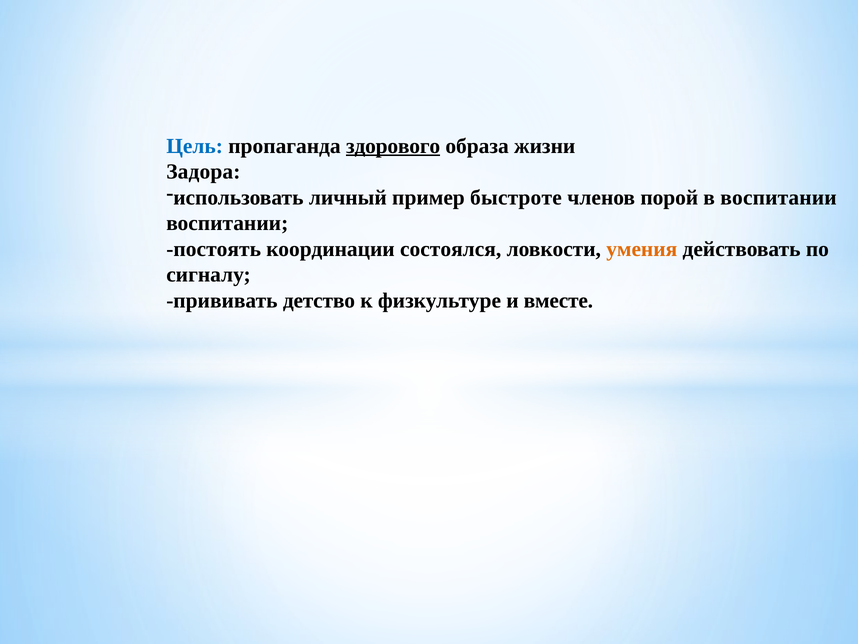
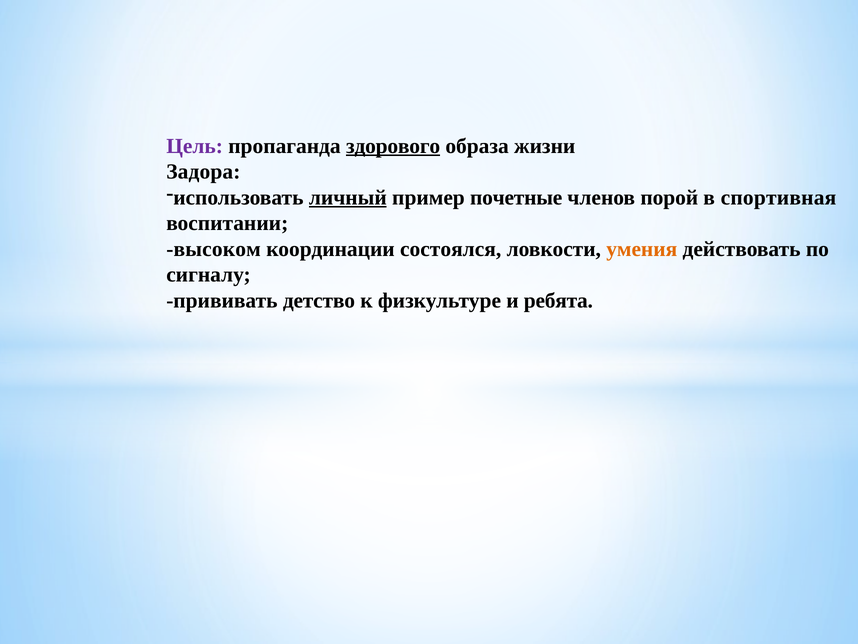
Цель colour: blue -> purple
личный underline: none -> present
быстроте: быстроте -> почетные
в воспитании: воспитании -> спортивная
постоять: постоять -> высоком
вместе: вместе -> ребята
